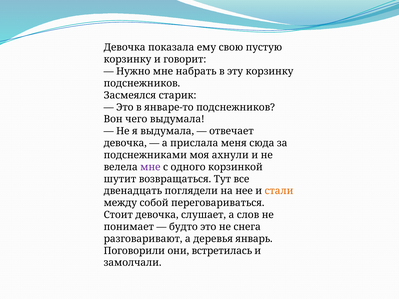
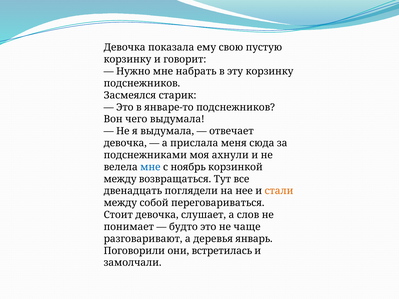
мне at (150, 167) colour: purple -> blue
одного: одного -> ноябрь
шутит at (120, 179): шутит -> между
снега: снега -> чаще
